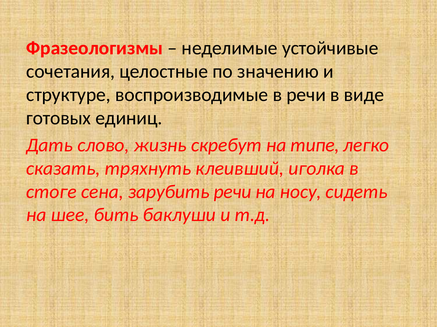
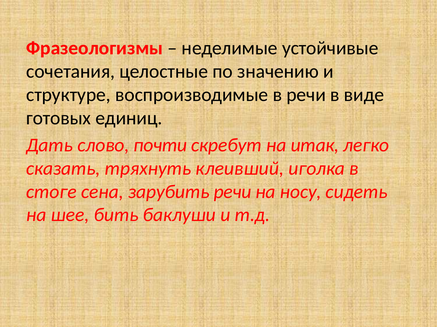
жизнь: жизнь -> почти
типе: типе -> итак
